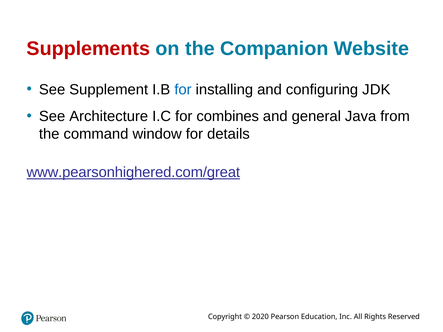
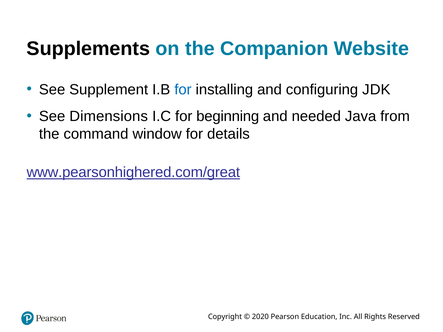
Supplements colour: red -> black
Architecture: Architecture -> Dimensions
combines: combines -> beginning
general: general -> needed
